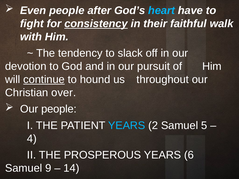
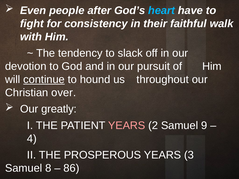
consistency underline: present -> none
Our people: people -> greatly
YEARS at (127, 126) colour: light blue -> pink
5: 5 -> 9
6: 6 -> 3
9: 9 -> 8
14: 14 -> 86
